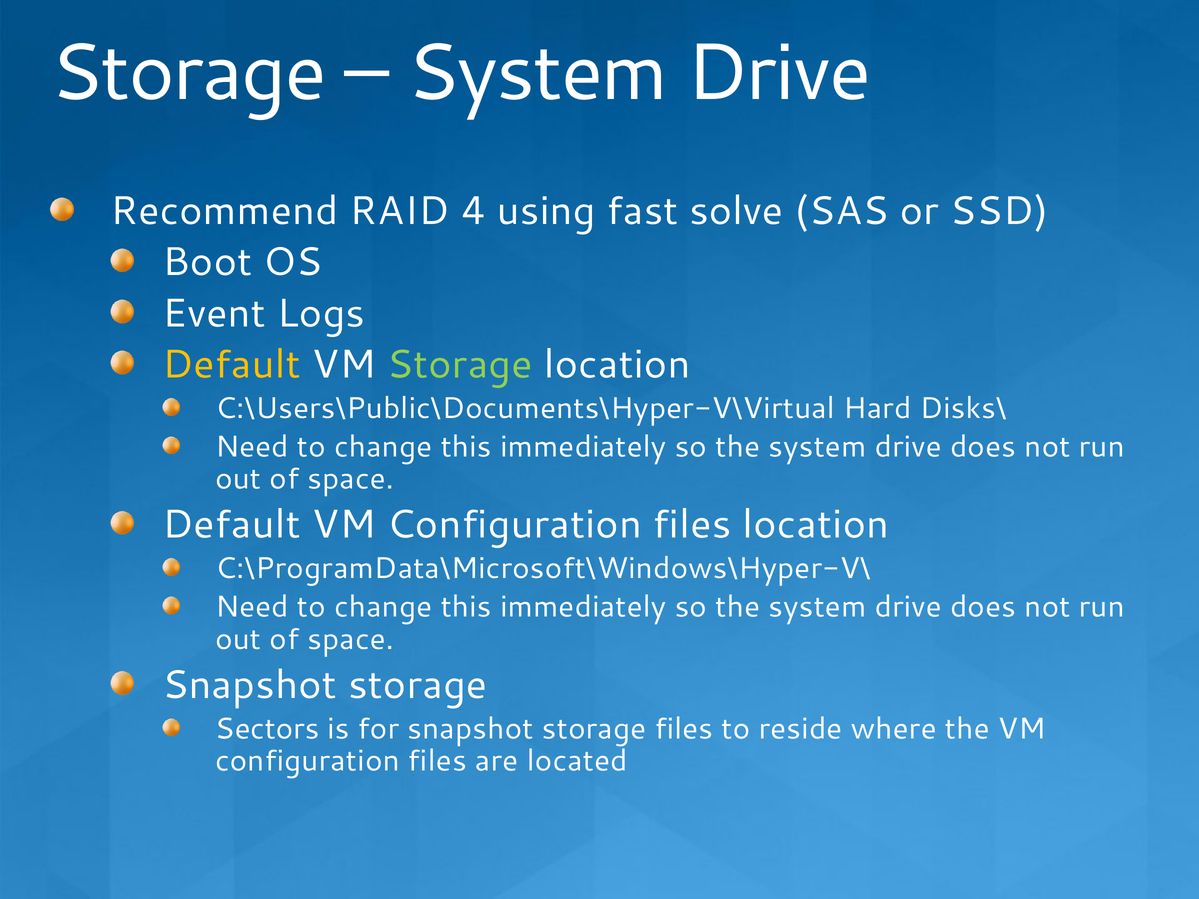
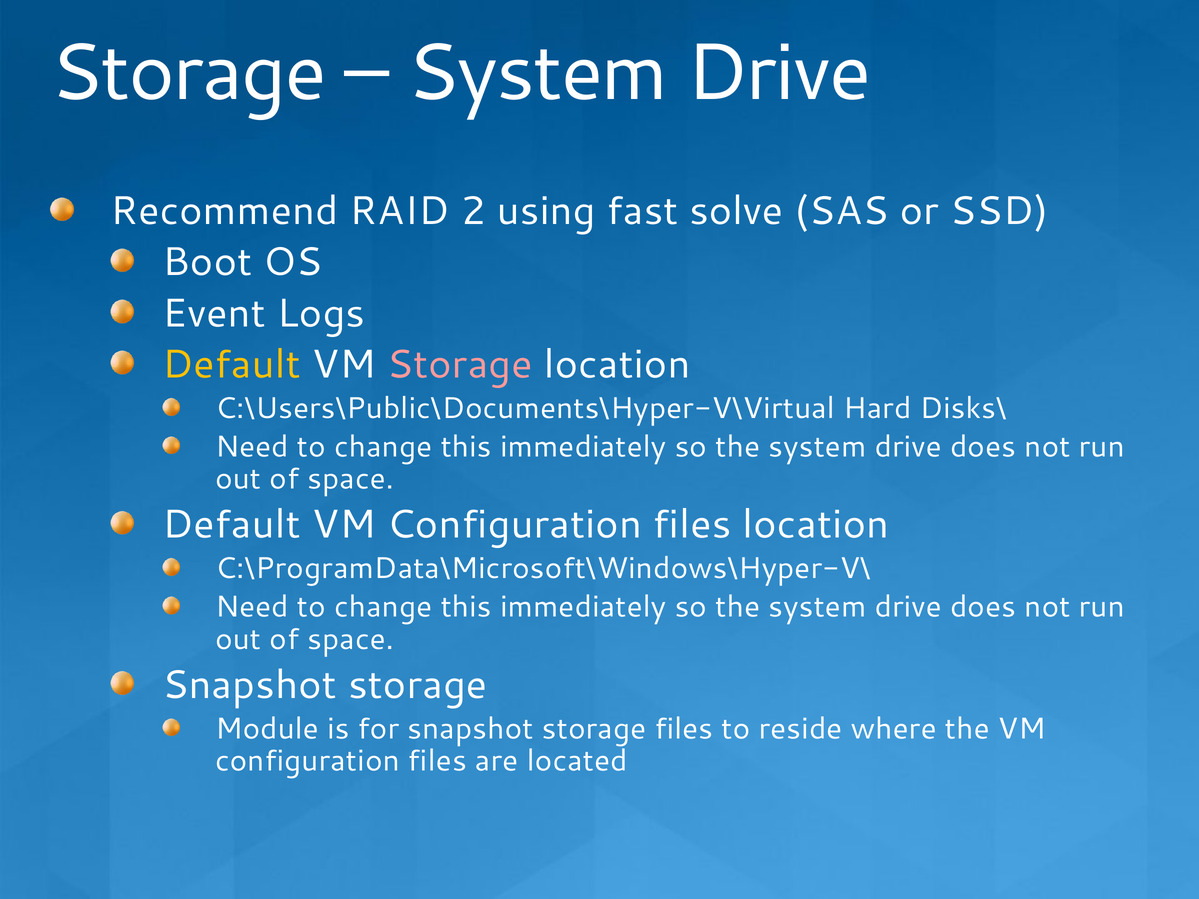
4: 4 -> 2
Storage at (460, 365) colour: light green -> pink
Sectors: Sectors -> Module
